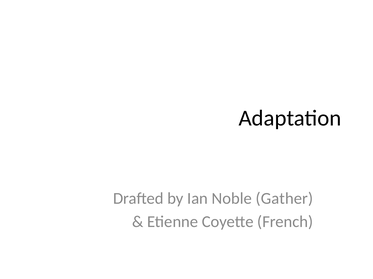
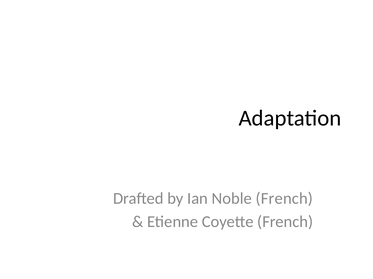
Noble Gather: Gather -> French
